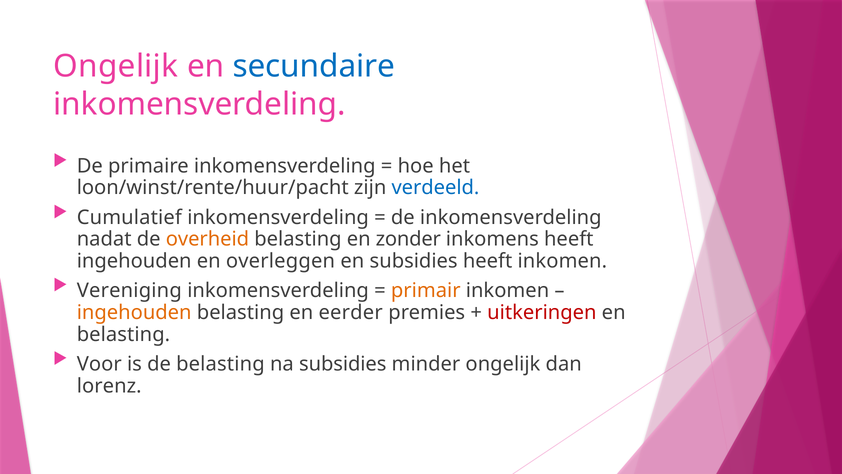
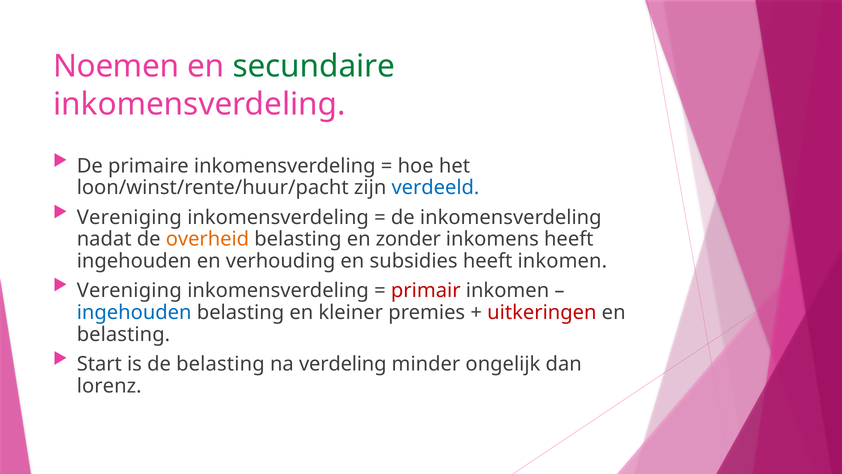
Ongelijk at (116, 66): Ongelijk -> Noemen
secundaire colour: blue -> green
Cumulatief at (129, 217): Cumulatief -> Vereniging
overleggen: overleggen -> verhouding
primair colour: orange -> red
ingehouden at (134, 312) colour: orange -> blue
eerder: eerder -> kleiner
Voor: Voor -> Start
na subsidies: subsidies -> verdeling
